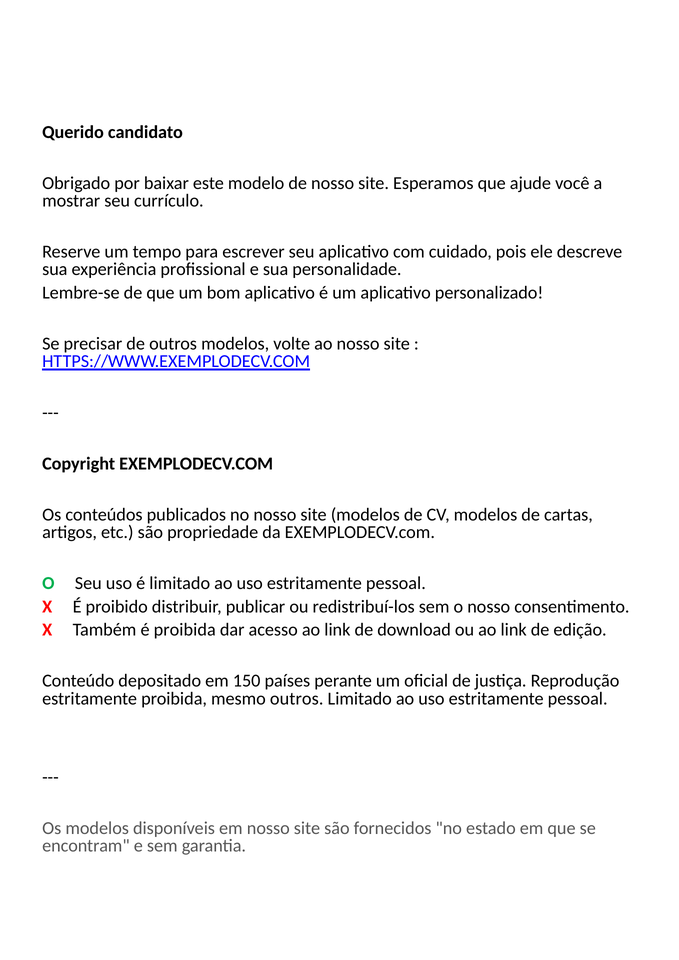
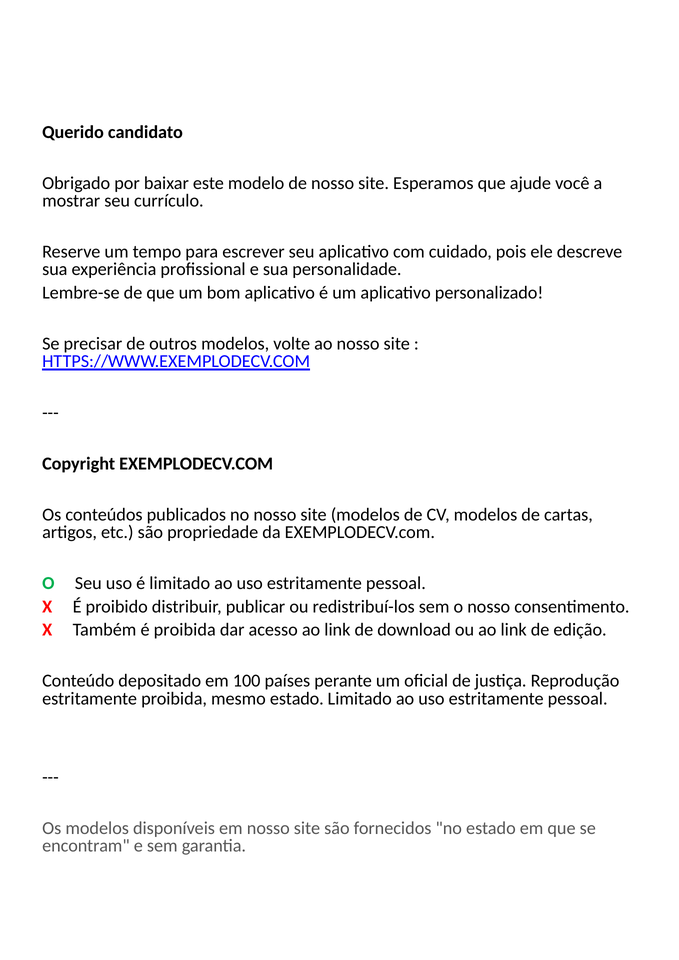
150: 150 -> 100
mesmo outros: outros -> estado
